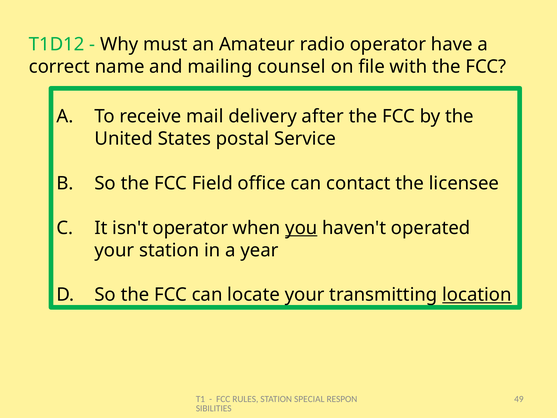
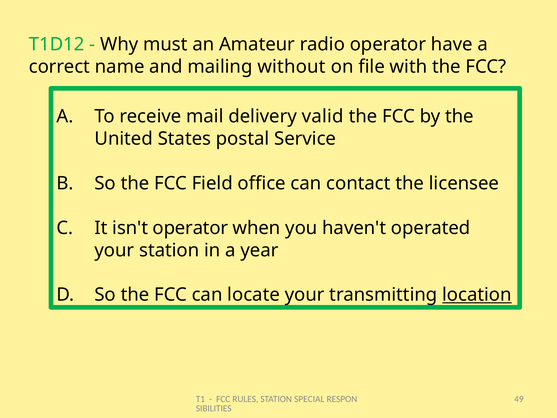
counsel: counsel -> without
after: after -> valid
you underline: present -> none
